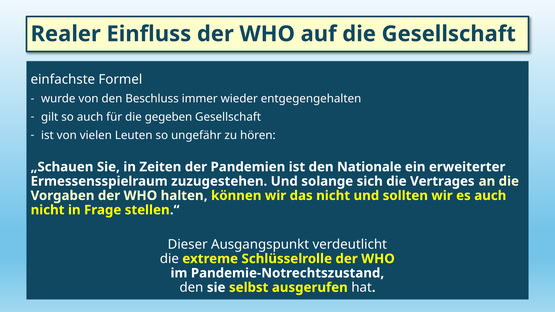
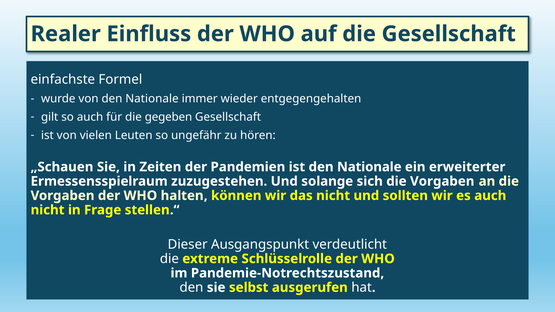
von den Beschluss: Beschluss -> Nationale
sich die Vertrages: Vertrages -> Vorgaben
